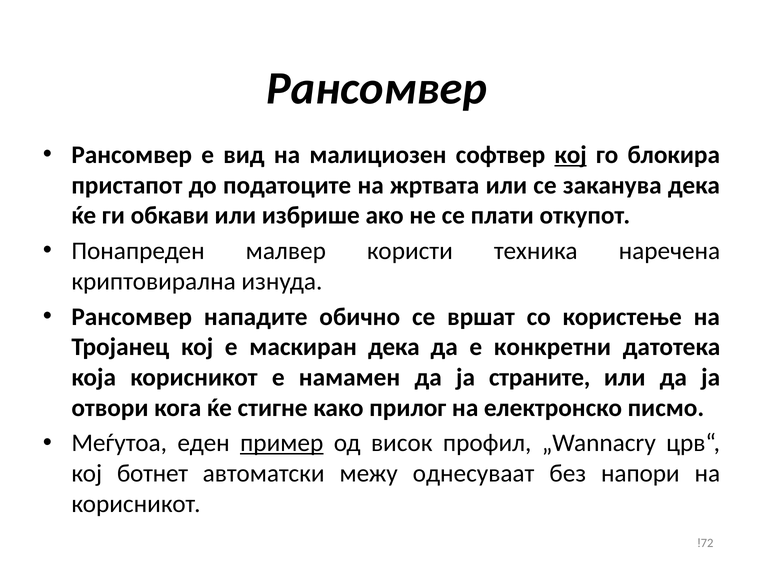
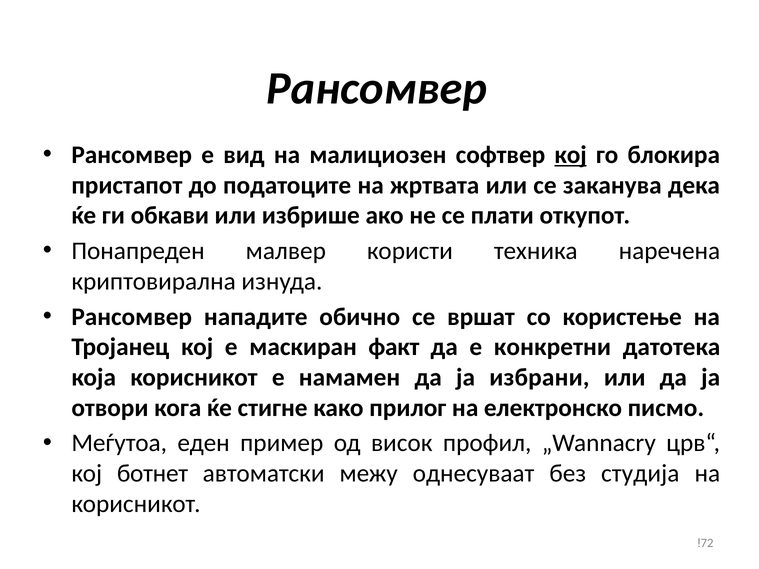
маскиран дека: дека -> факт
страните: страните -> избрани
пример underline: present -> none
напори: напори -> студија
